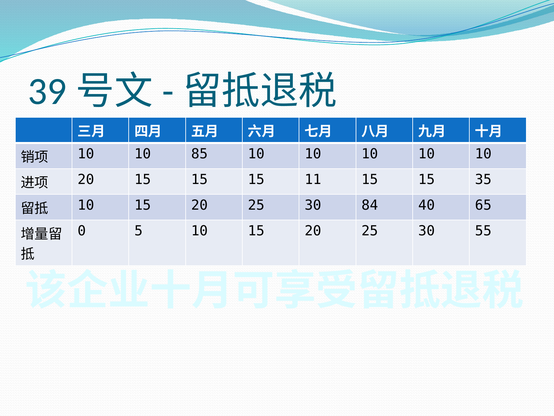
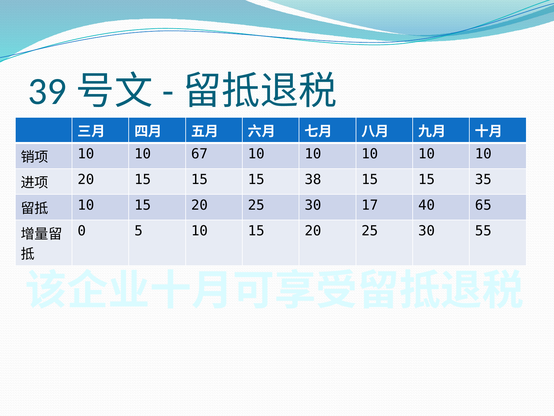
85: 85 -> 67
11: 11 -> 38
84: 84 -> 17
